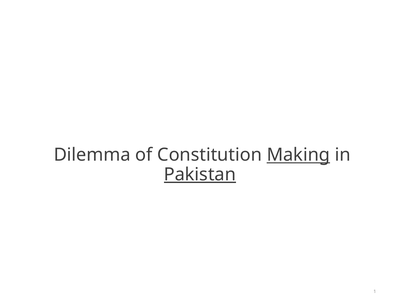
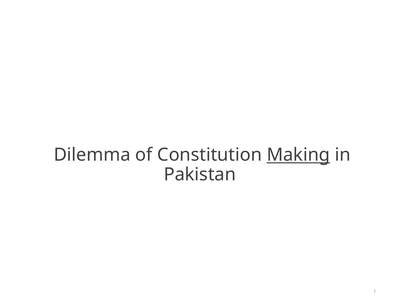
Pakistan underline: present -> none
